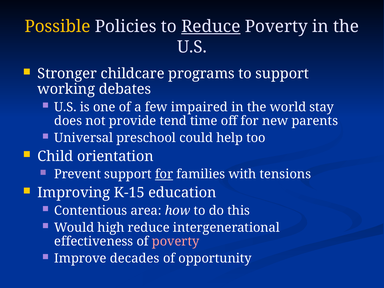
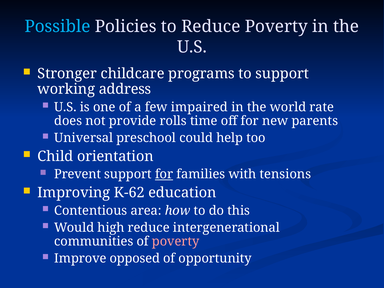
Possible colour: yellow -> light blue
Reduce at (211, 26) underline: present -> none
debates: debates -> address
stay: stay -> rate
tend: tend -> rolls
K-15: K-15 -> K-62
effectiveness: effectiveness -> communities
decades: decades -> opposed
